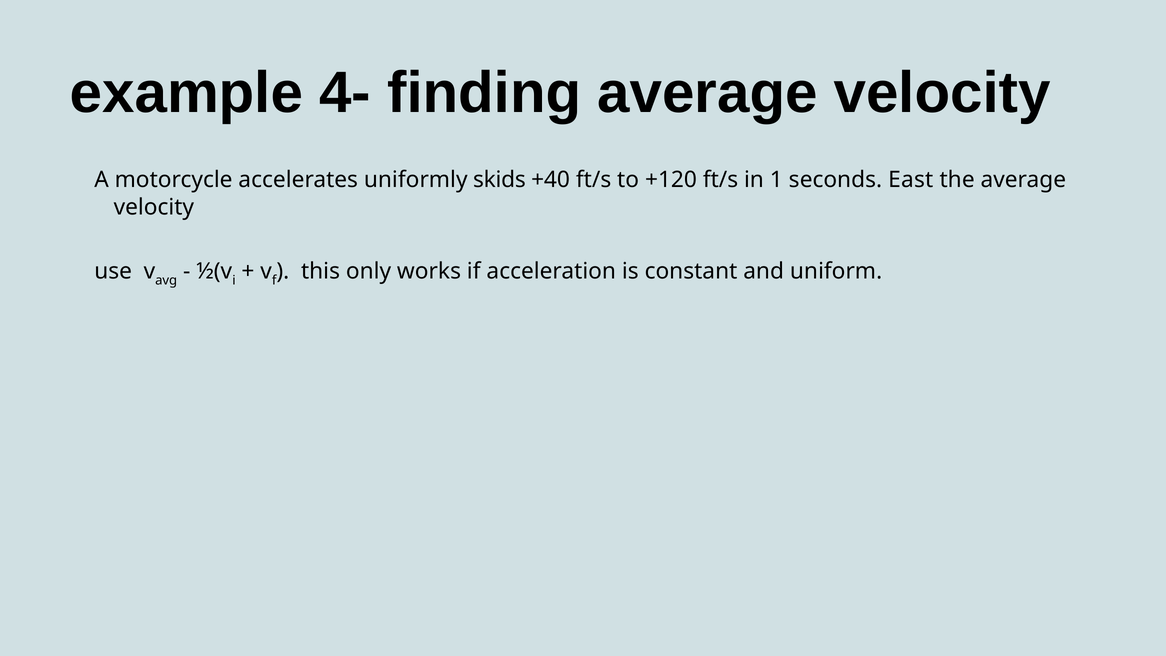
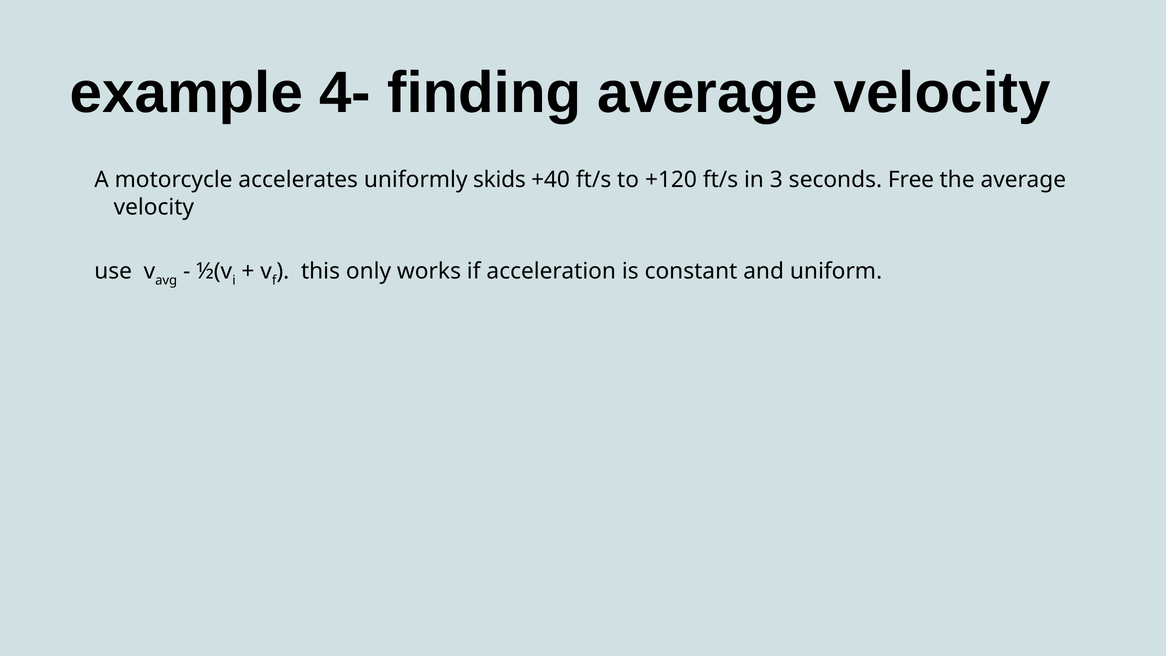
1: 1 -> 3
East: East -> Free
